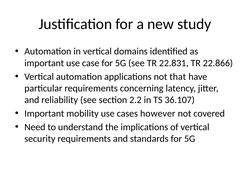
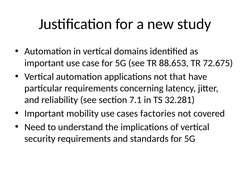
22.831: 22.831 -> 88.653
22.866: 22.866 -> 72.675
2.2: 2.2 -> 7.1
36.107: 36.107 -> 32.281
however: however -> factories
